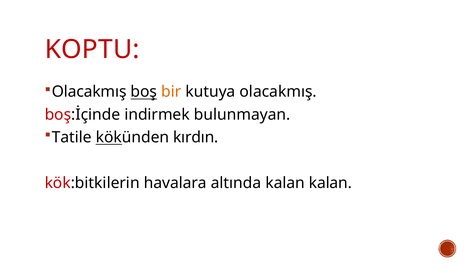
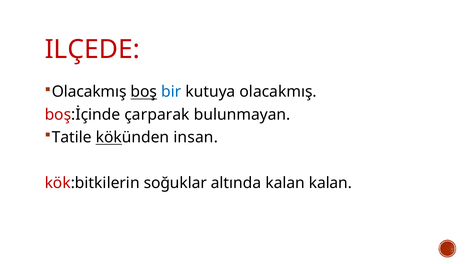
KOPTU: KOPTU -> ILÇEDE
bir colour: orange -> blue
indirmek: indirmek -> çarparak
kırdın: kırdın -> insan
havalara: havalara -> soğuklar
